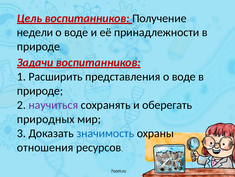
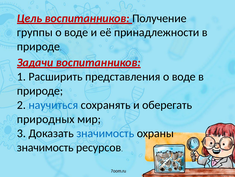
недели: недели -> группы
научиться colour: purple -> blue
отношения at (45, 147): отношения -> значимость
